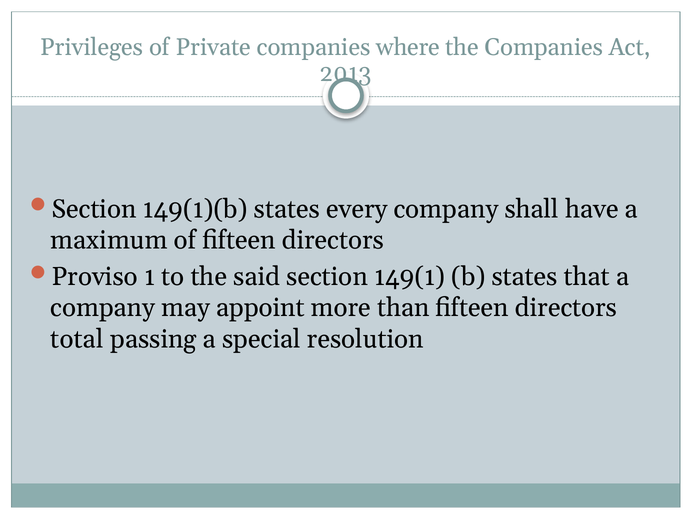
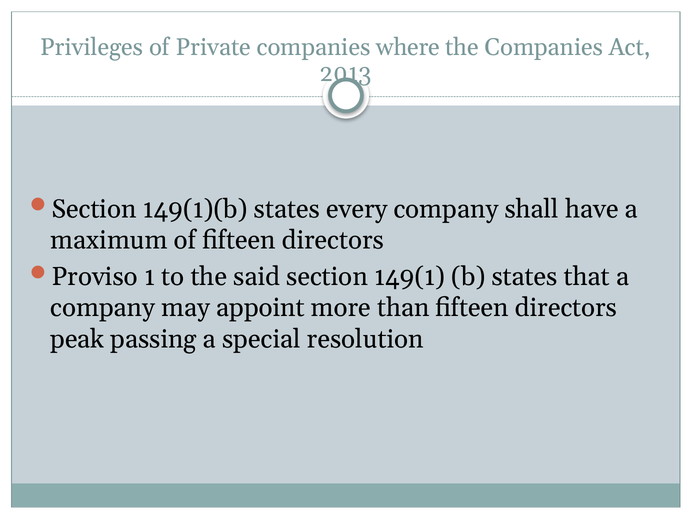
total: total -> peak
